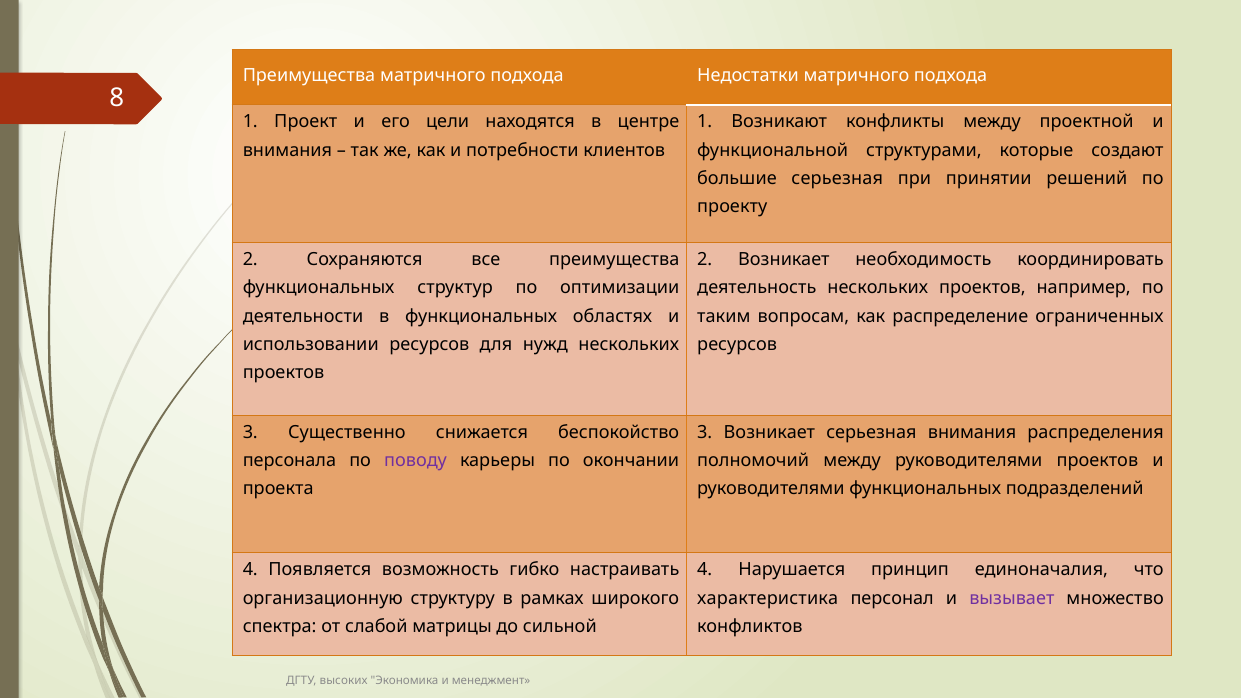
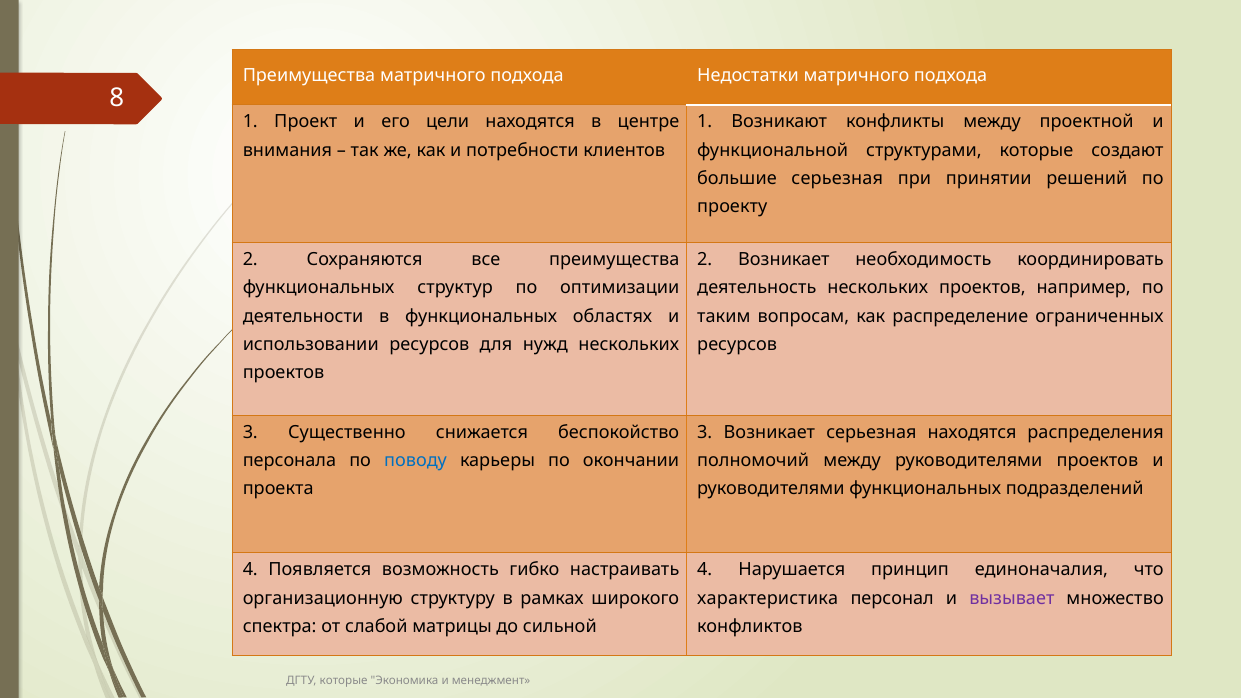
серьезная внимания: внимания -> находятся
поводу colour: purple -> blue
ДГТУ высоких: высоких -> которые
